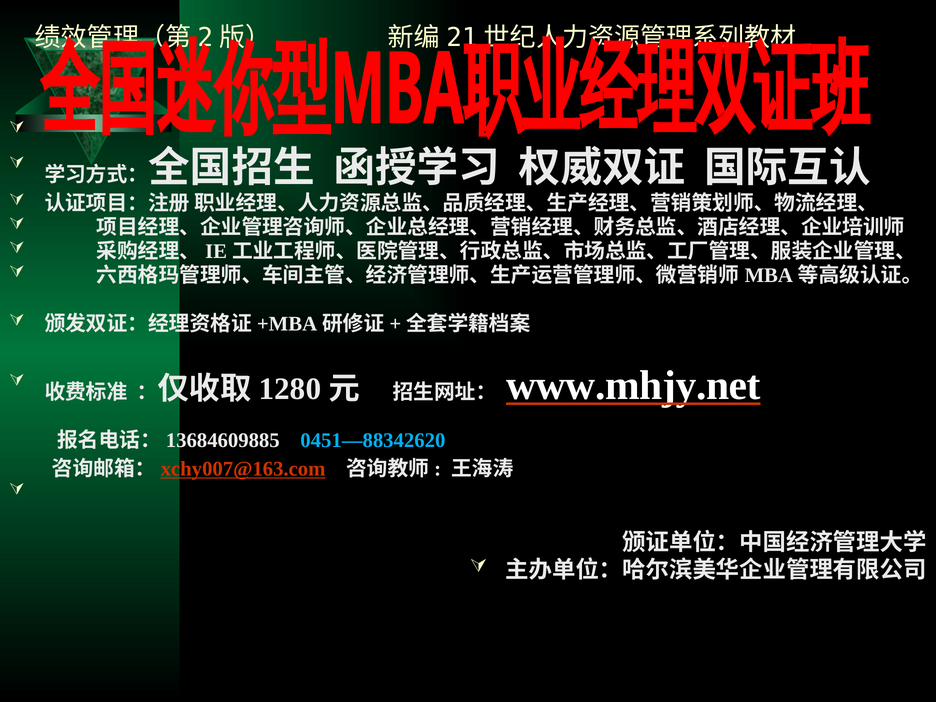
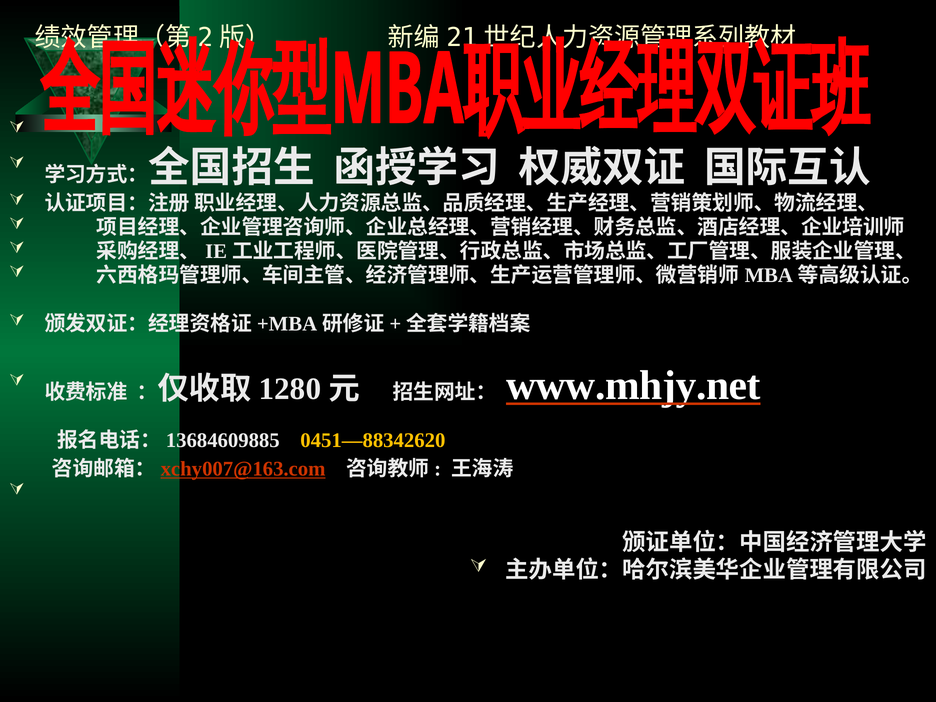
0451—88342620 colour: light blue -> yellow
